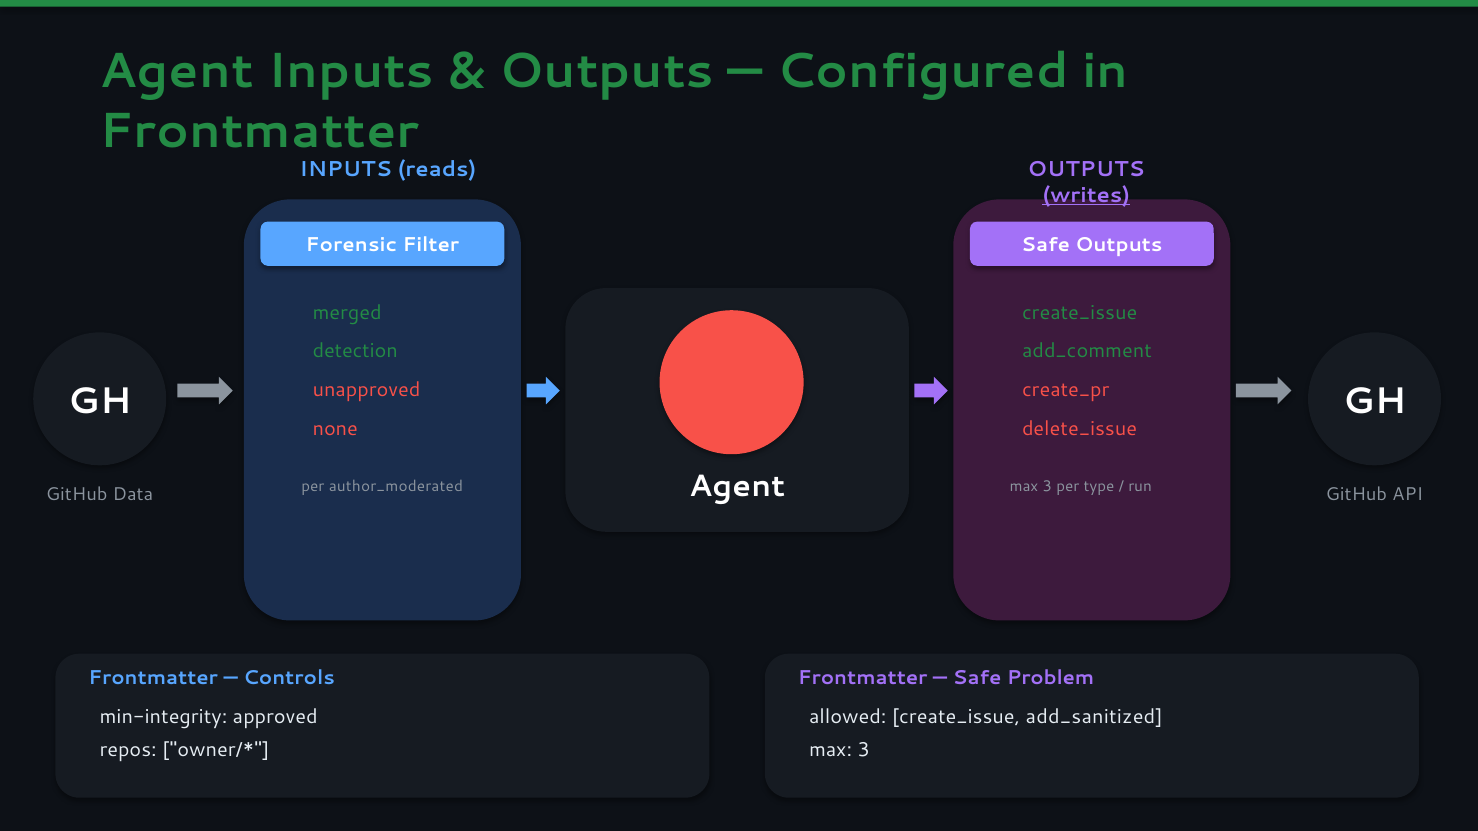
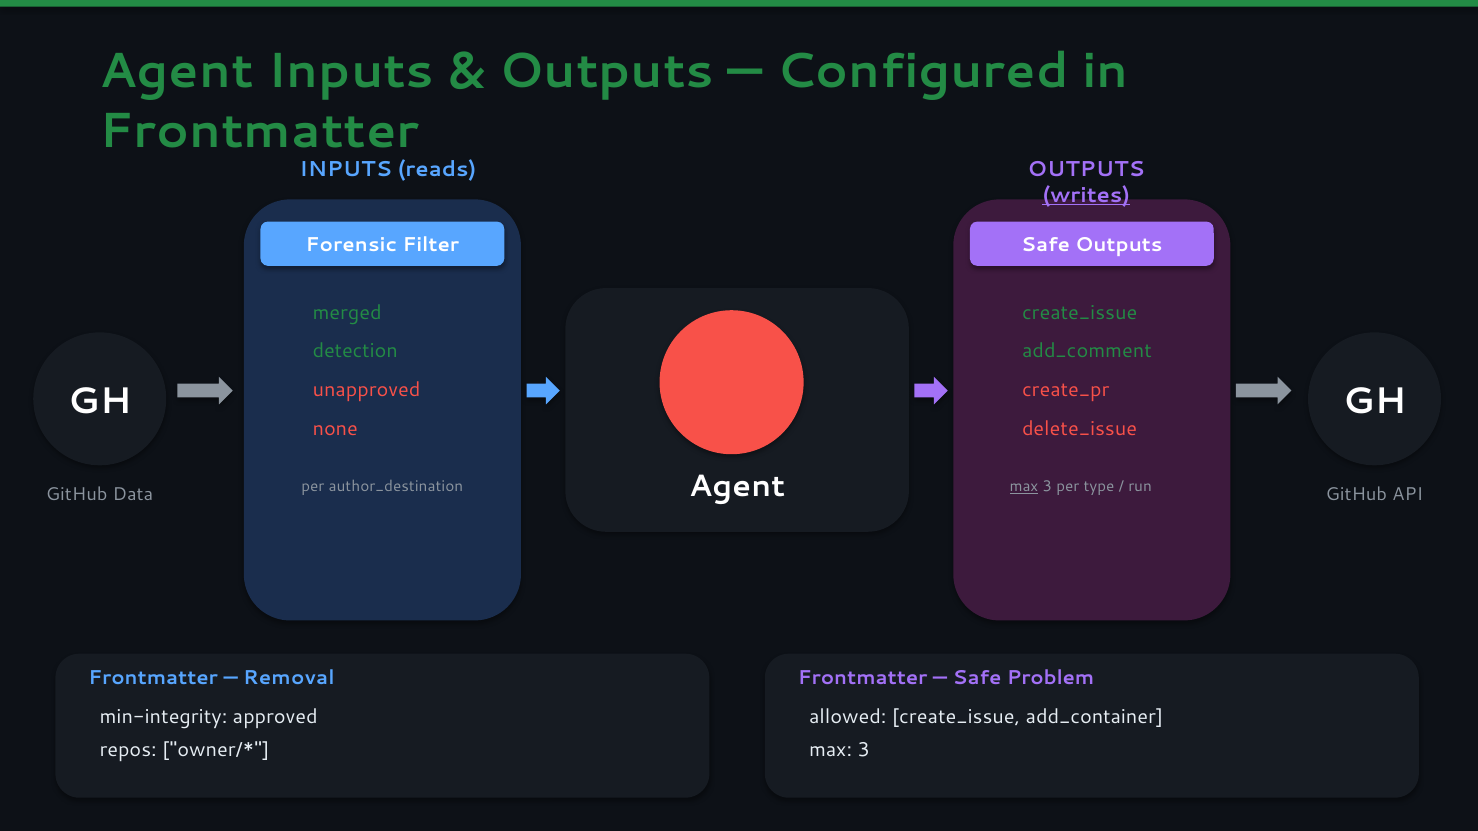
author_moderated: author_moderated -> author_destination
max at (1024, 487) underline: none -> present
Controls: Controls -> Removal
add_sanitized: add_sanitized -> add_container
